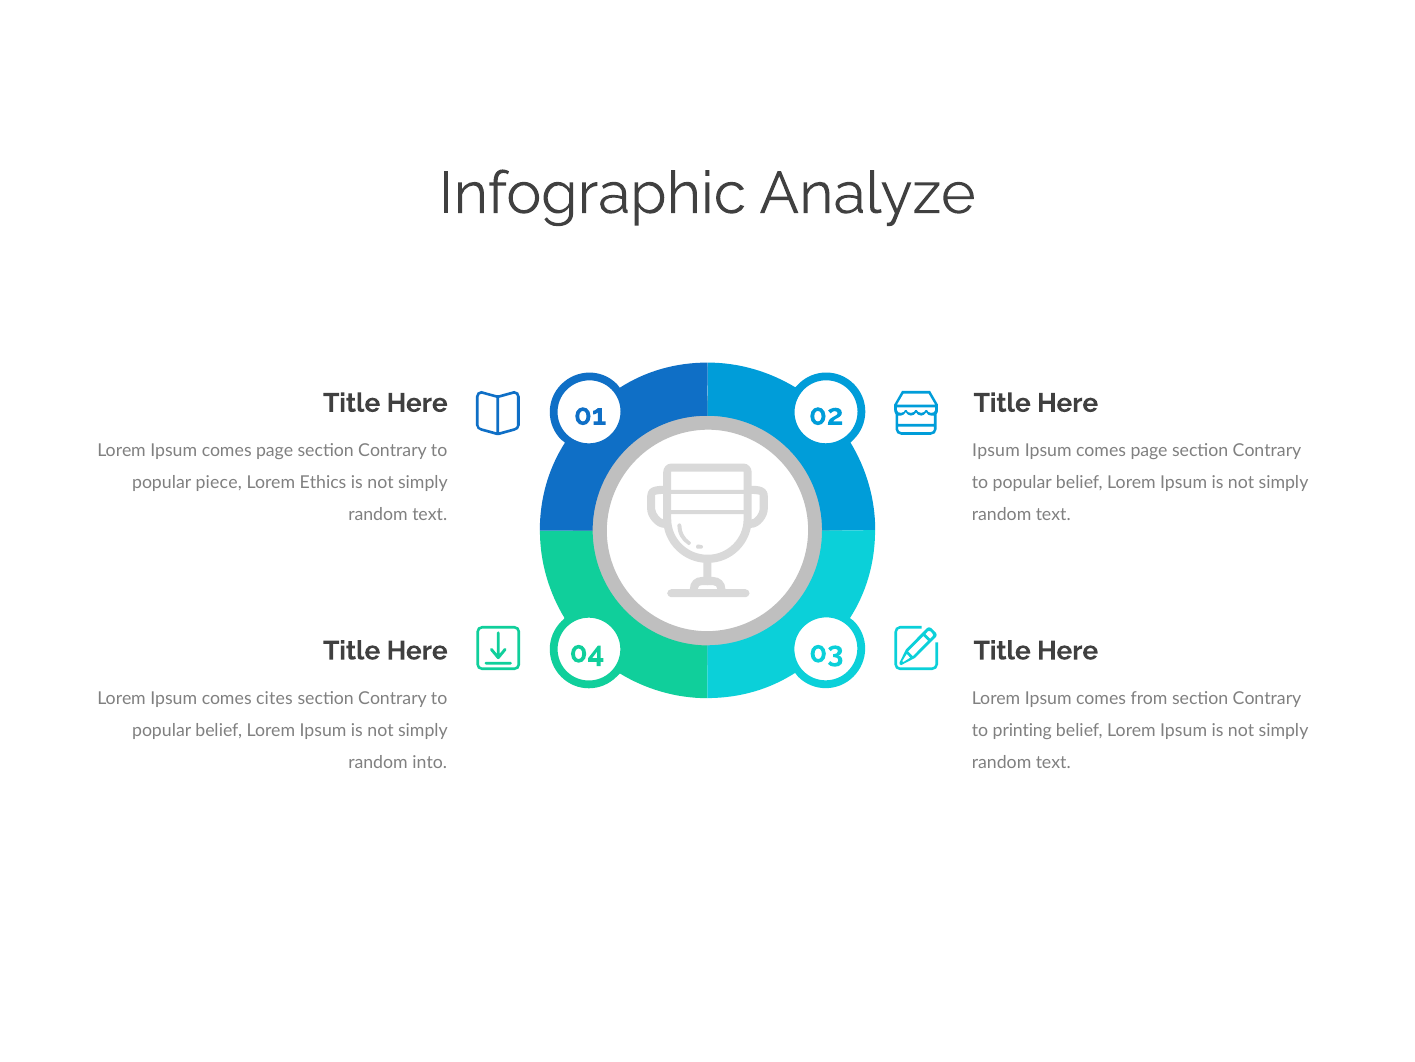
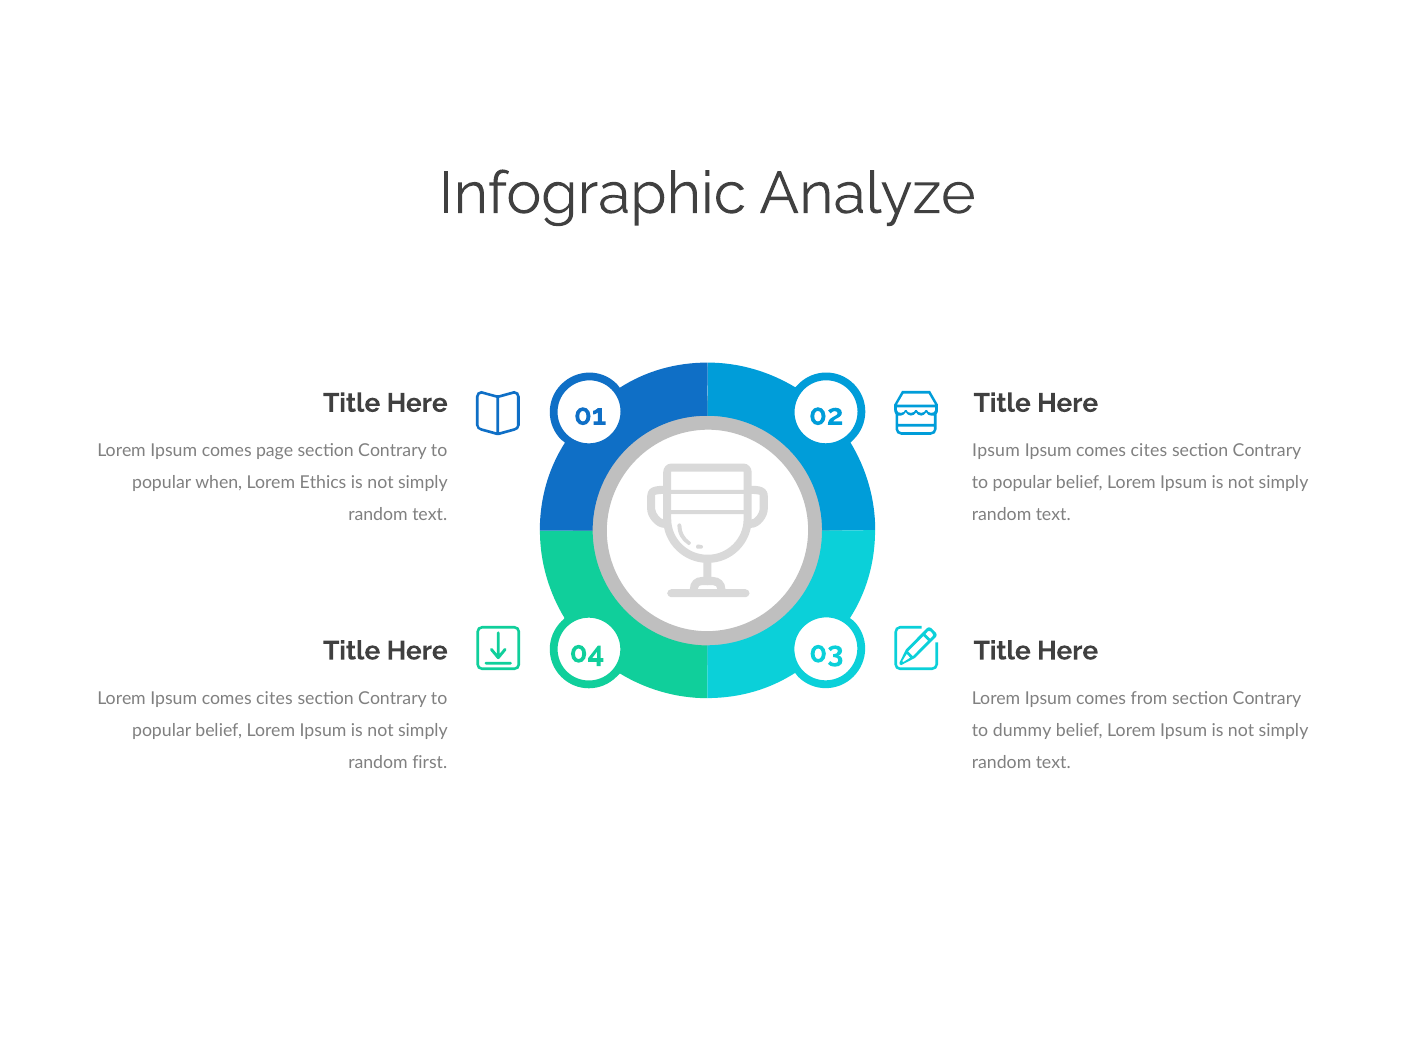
page at (1149, 450): page -> cites
piece: piece -> when
printing: printing -> dummy
into: into -> first
